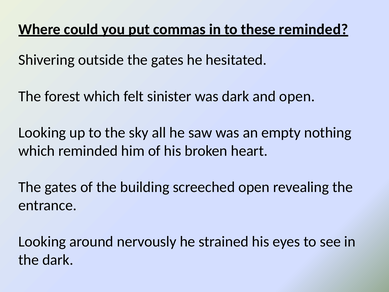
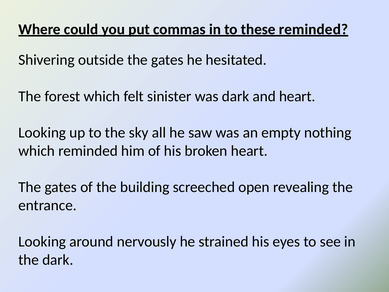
and open: open -> heart
